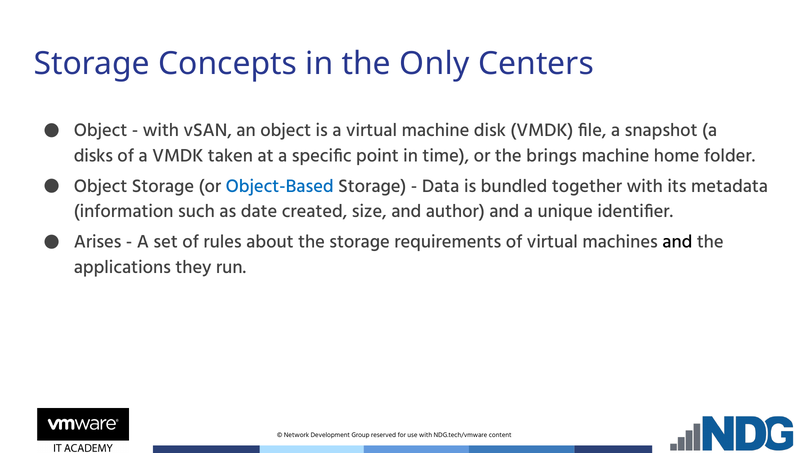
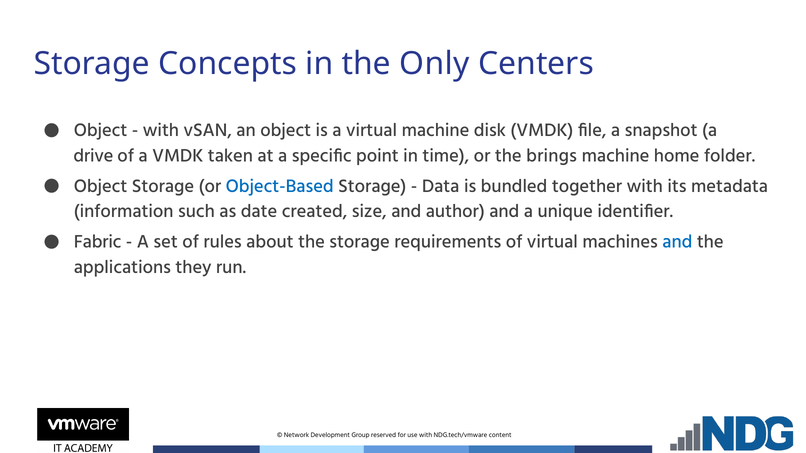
disks: disks -> drive
Arises: Arises -> Fabric
and at (677, 242) colour: black -> blue
